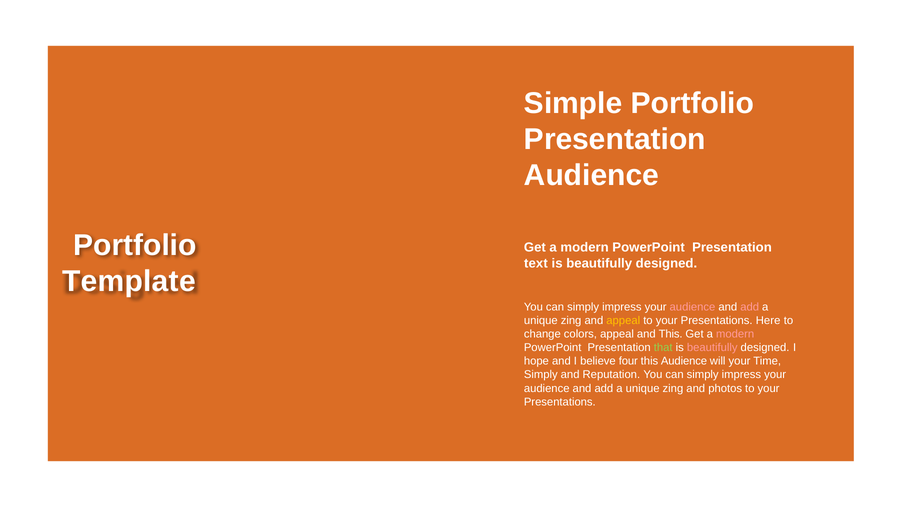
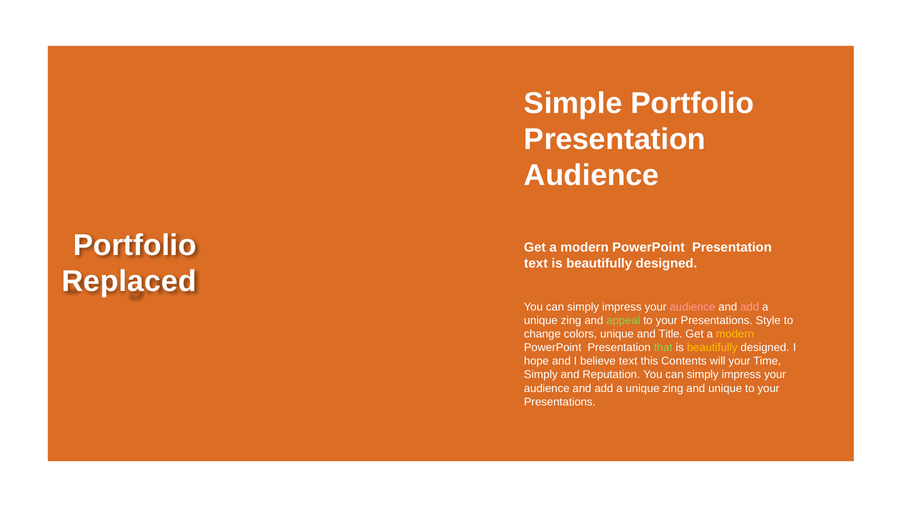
Template: Template -> Replaced
appeal at (623, 321) colour: yellow -> light green
Here: Here -> Style
colors appeal: appeal -> unique
and This: This -> Title
modern at (735, 334) colour: pink -> yellow
beautifully at (712, 348) colour: pink -> yellow
believe four: four -> text
this Audience: Audience -> Contents
and photos: photos -> unique
